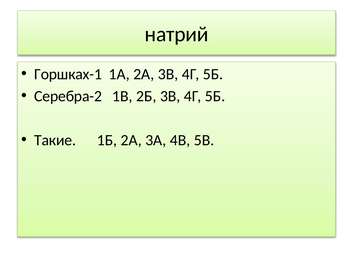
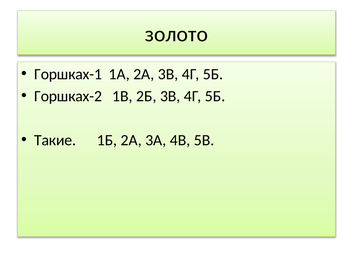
натрий: натрий -> золото
Серебра-2: Серебра-2 -> Горшках-2
